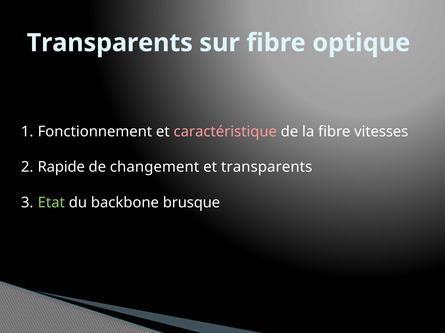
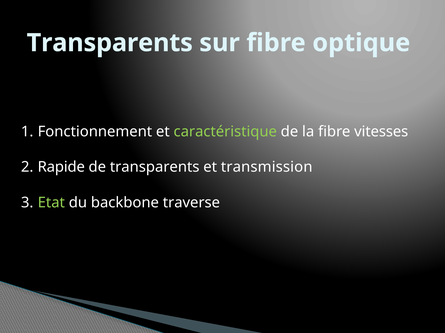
caractéristique colour: pink -> light green
de changement: changement -> transparents
et transparents: transparents -> transmission
brusque: brusque -> traverse
